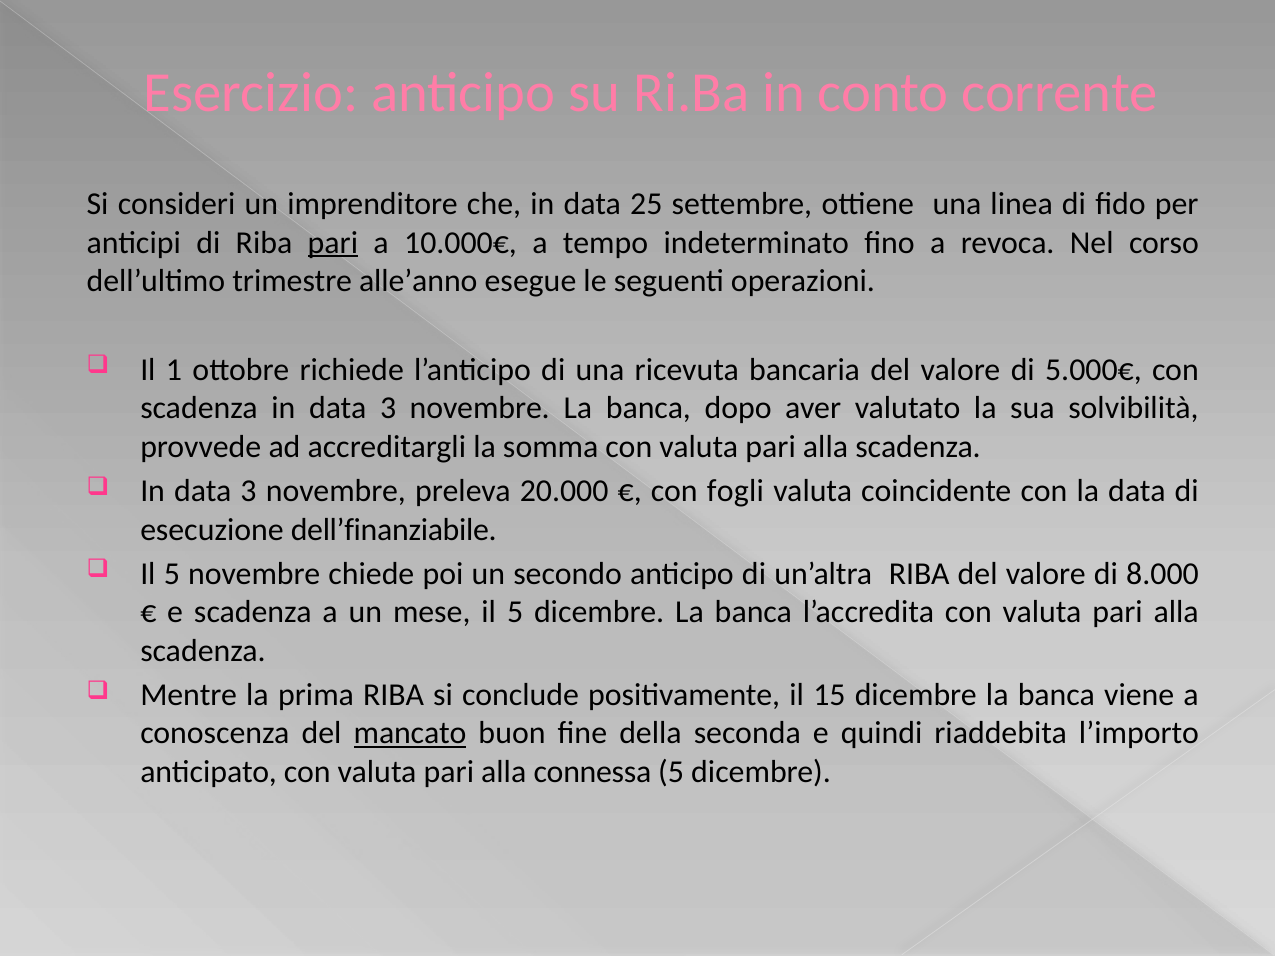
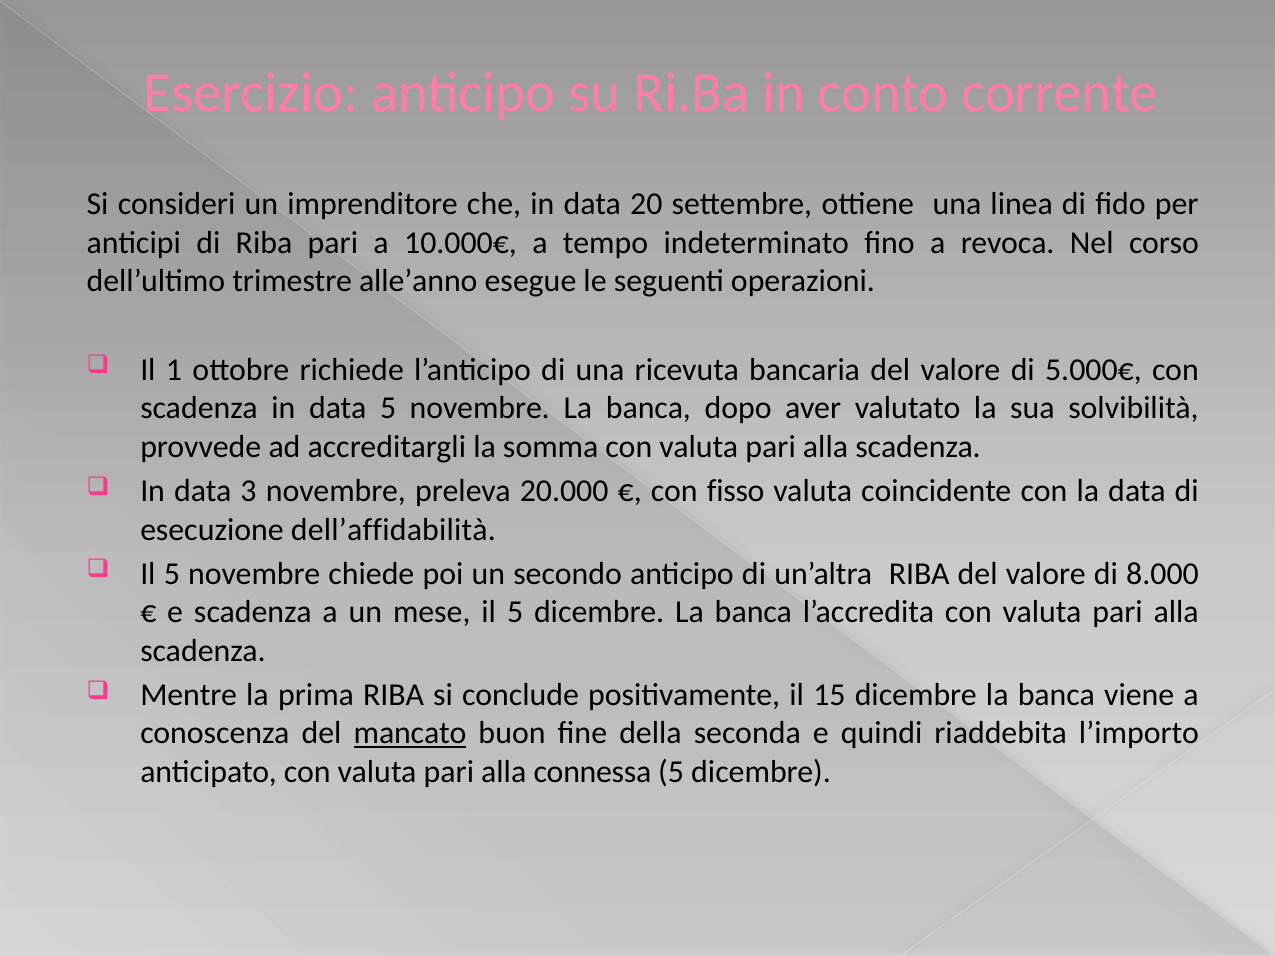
25: 25 -> 20
pari at (333, 243) underline: present -> none
scadenza in data 3: 3 -> 5
fogli: fogli -> fisso
dell’finanziabile: dell’finanziabile -> dell’affidabilità
